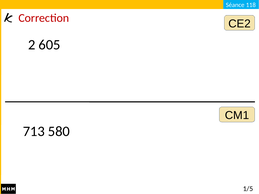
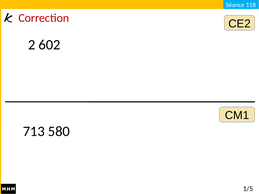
605: 605 -> 602
